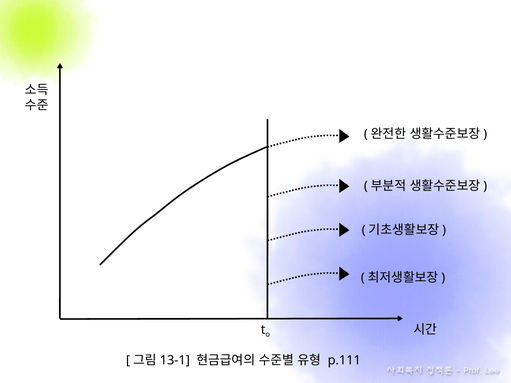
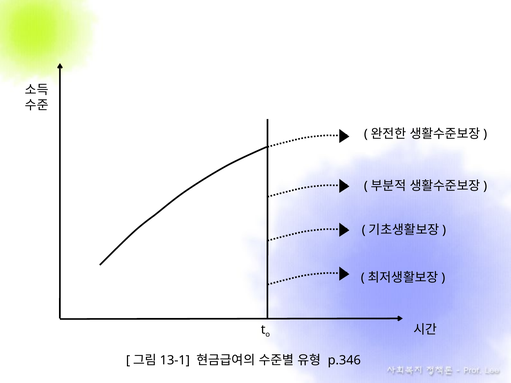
p.111: p.111 -> p.346
